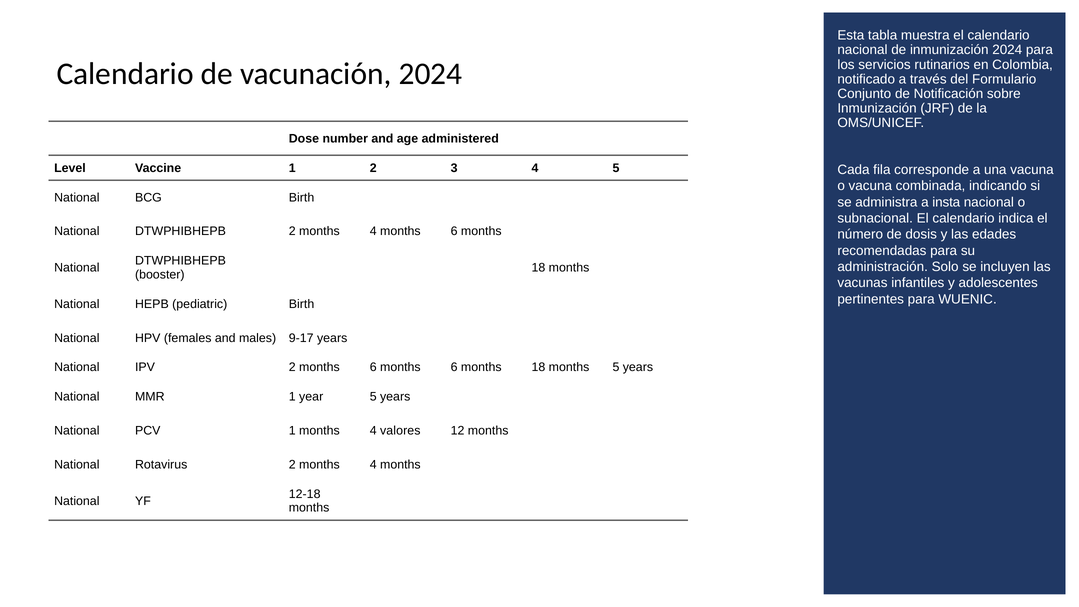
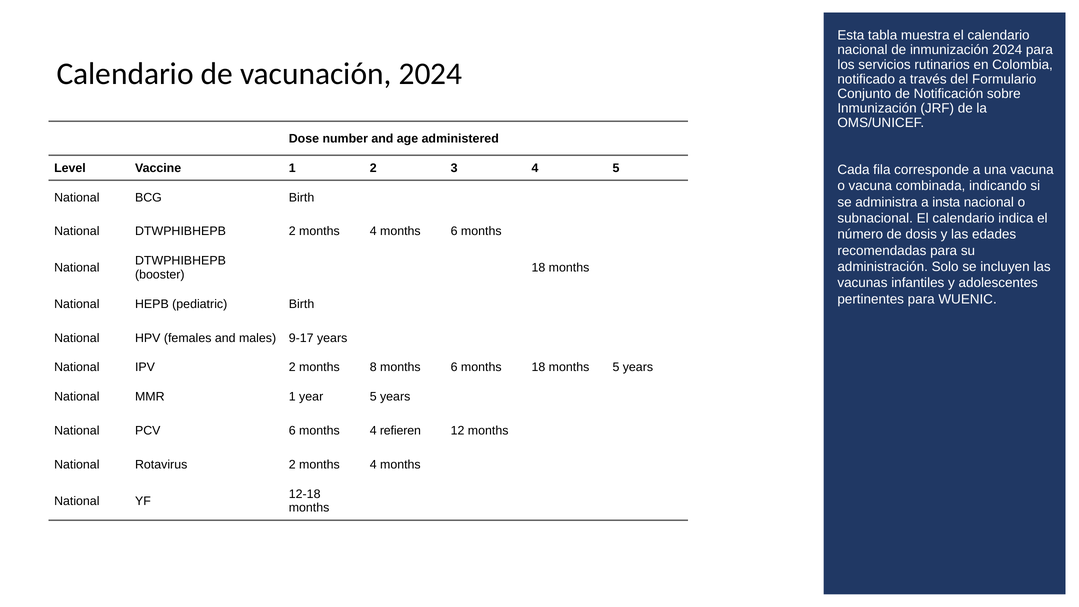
2 months 6: 6 -> 8
PCV 1: 1 -> 6
valores: valores -> refieren
